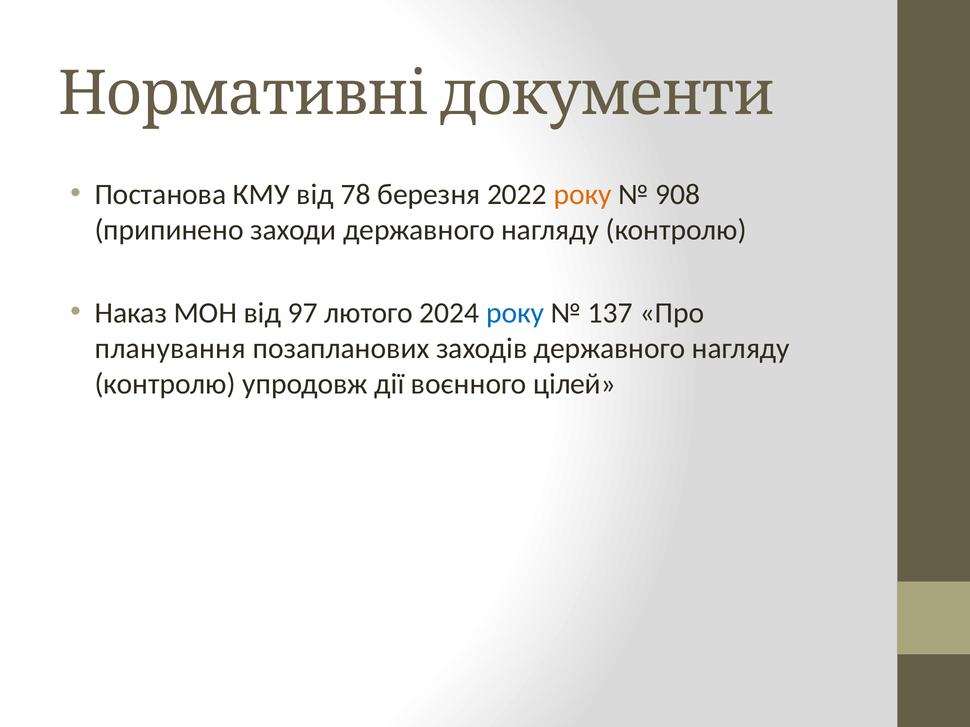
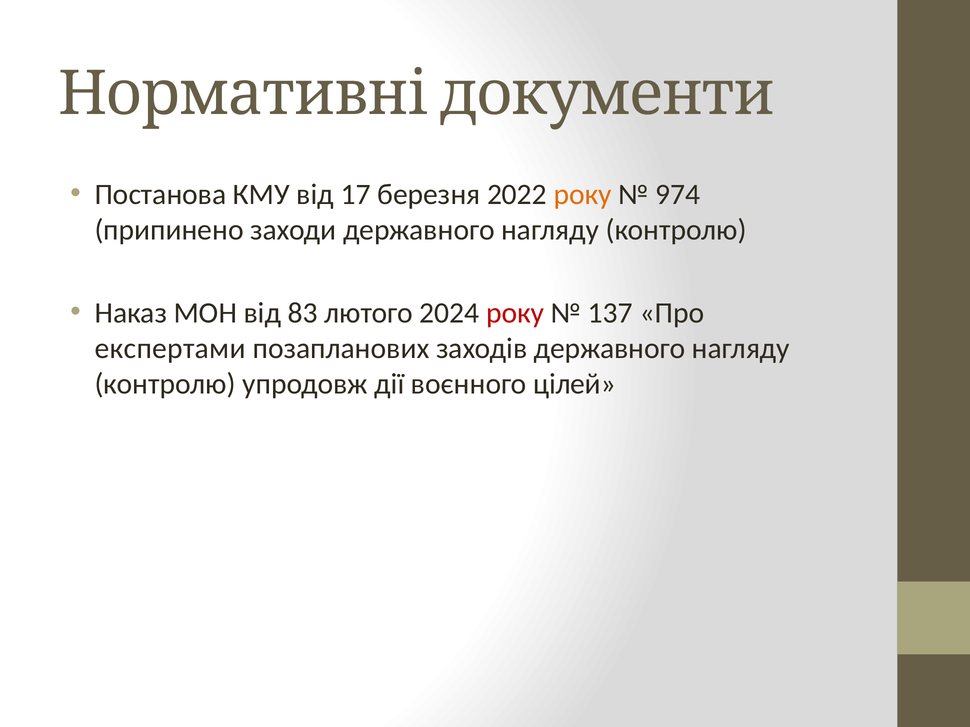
78: 78 -> 17
908: 908 -> 974
97: 97 -> 83
року at (515, 313) colour: blue -> red
планування: планування -> експертами
